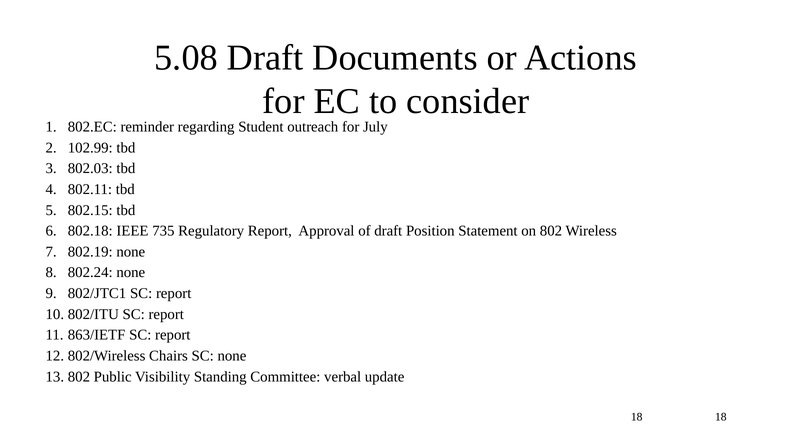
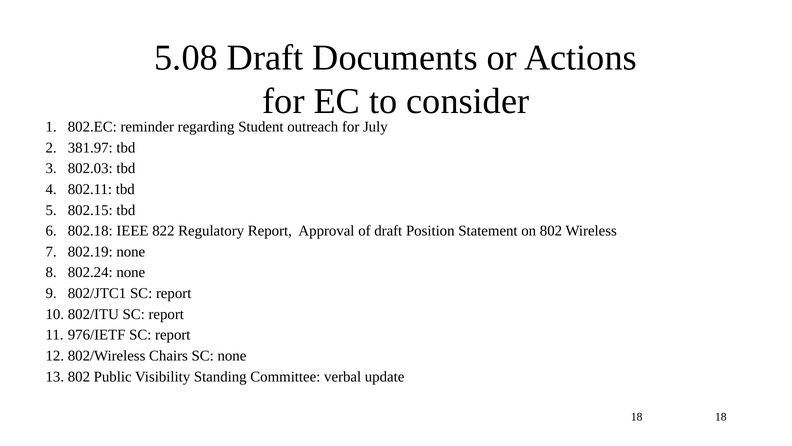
102.99: 102.99 -> 381.97
735: 735 -> 822
863/IETF: 863/IETF -> 976/IETF
